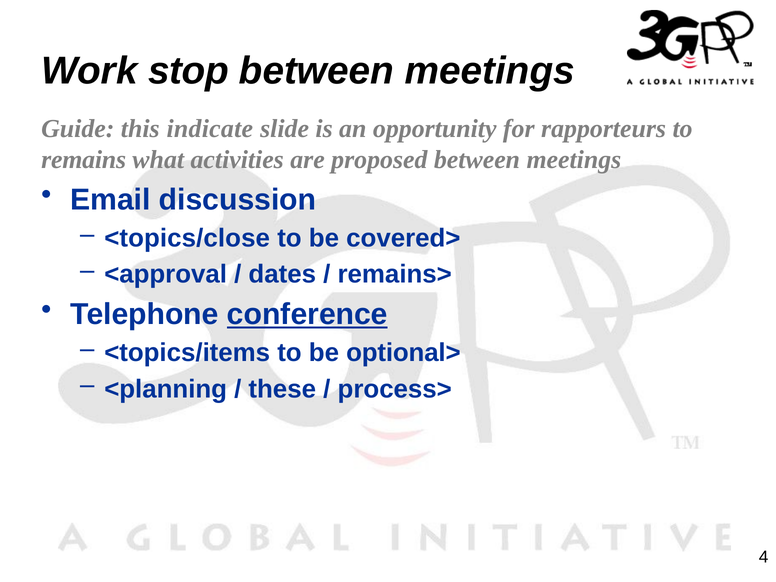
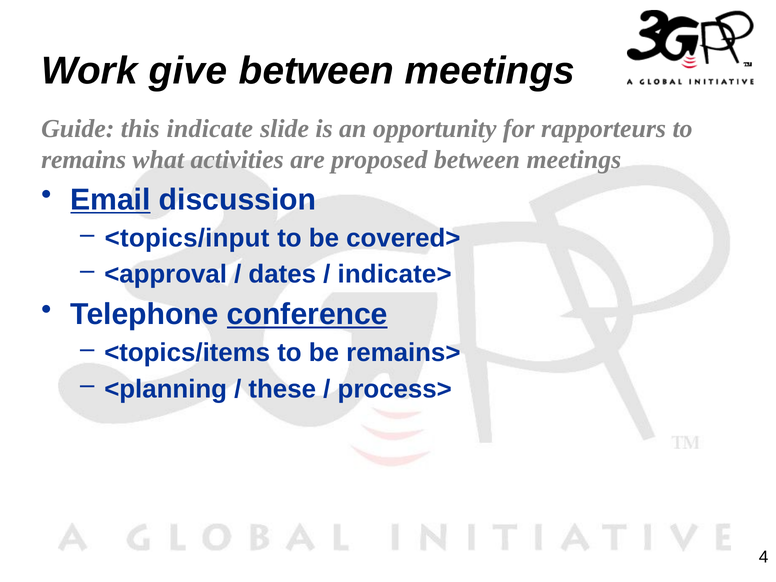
stop: stop -> give
Email underline: none -> present
<topics/close: <topics/close -> <topics/input
remains>: remains> -> indicate>
optional>: optional> -> remains>
